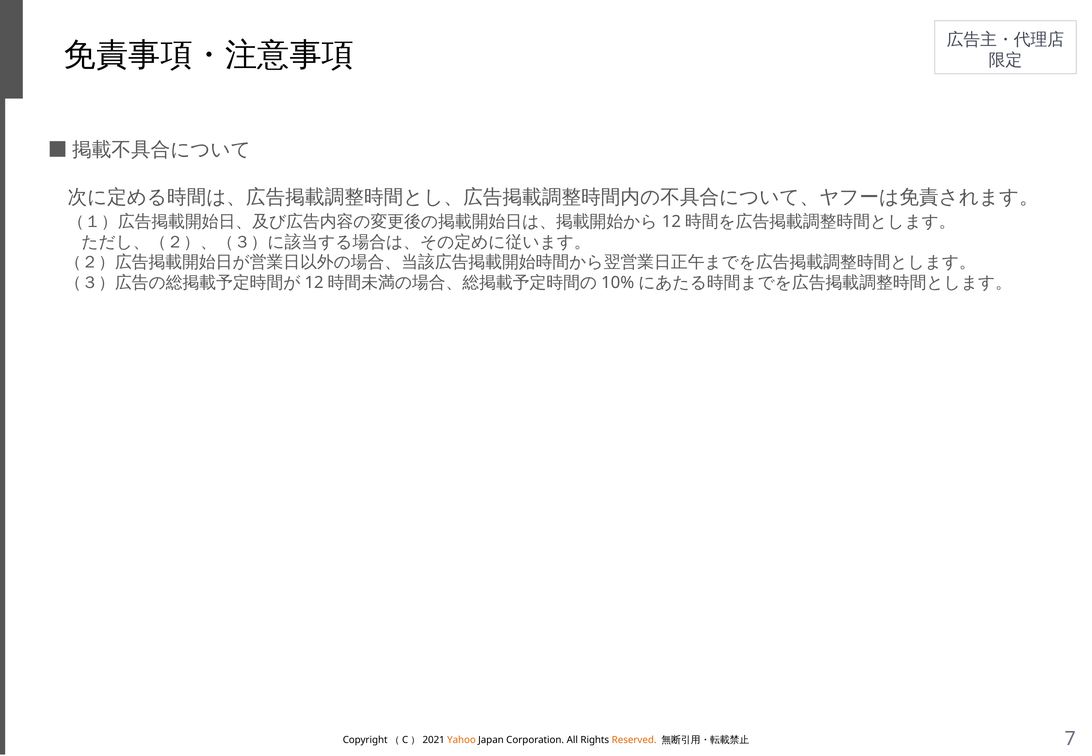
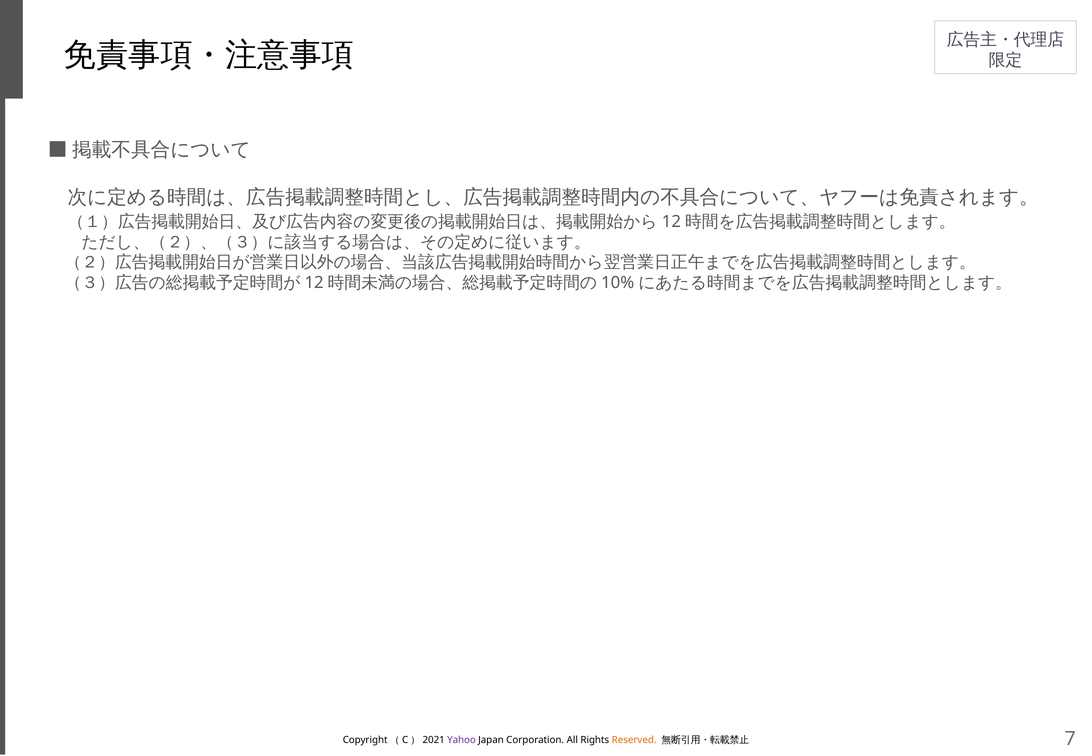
Yahoo colour: orange -> purple
